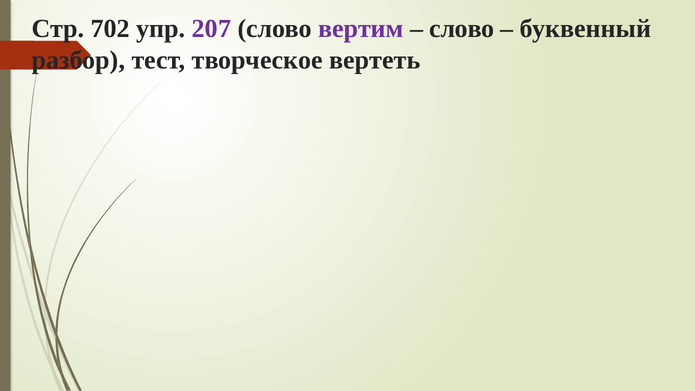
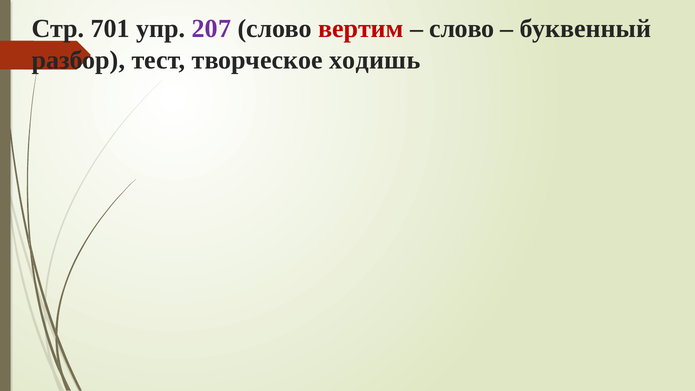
702: 702 -> 701
вертим colour: purple -> red
вертеть: вертеть -> ходишь
